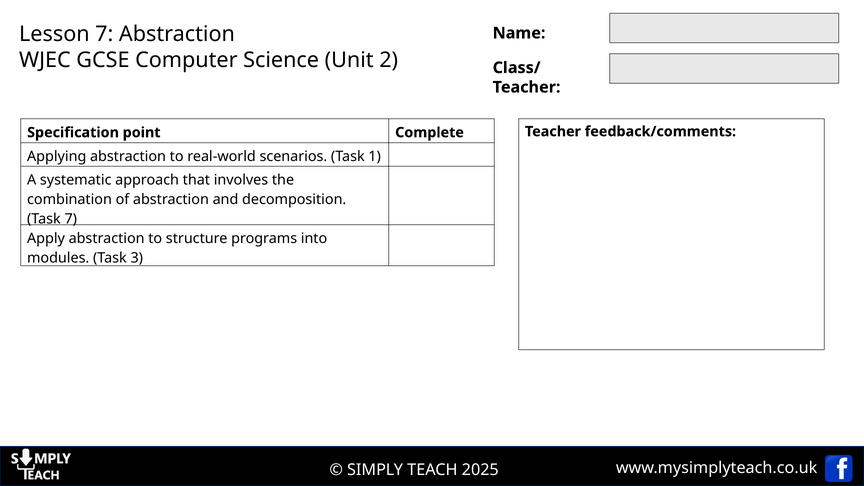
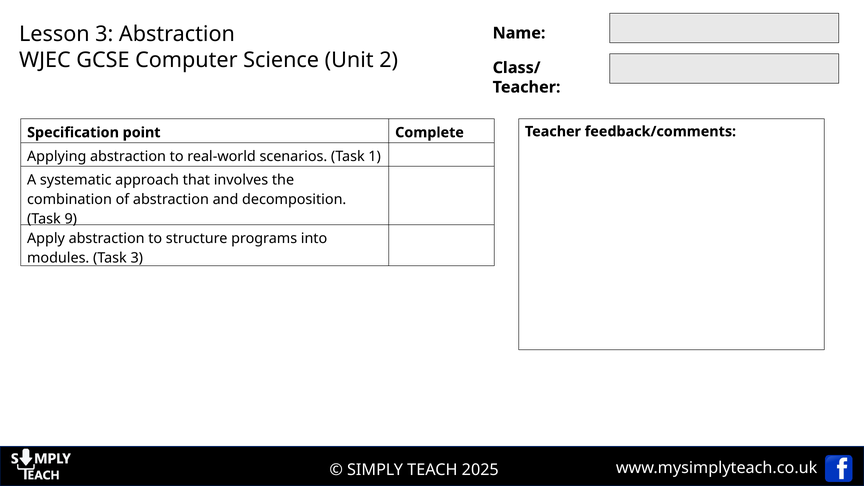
Lesson 7: 7 -> 3
Task 7: 7 -> 9
